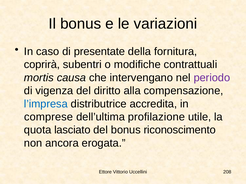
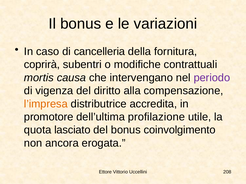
presentate: presentate -> cancelleria
l’impresa colour: blue -> orange
comprese: comprese -> promotore
riconoscimento: riconoscimento -> coinvolgimento
